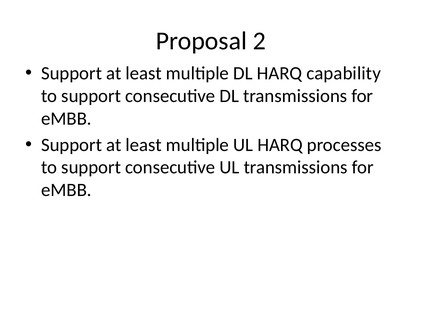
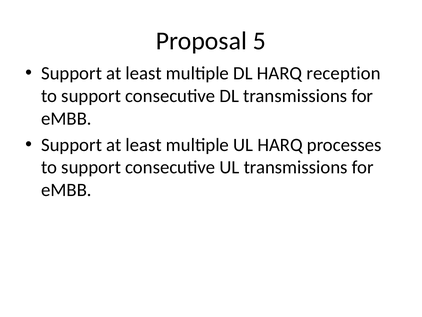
2: 2 -> 5
capability: capability -> reception
